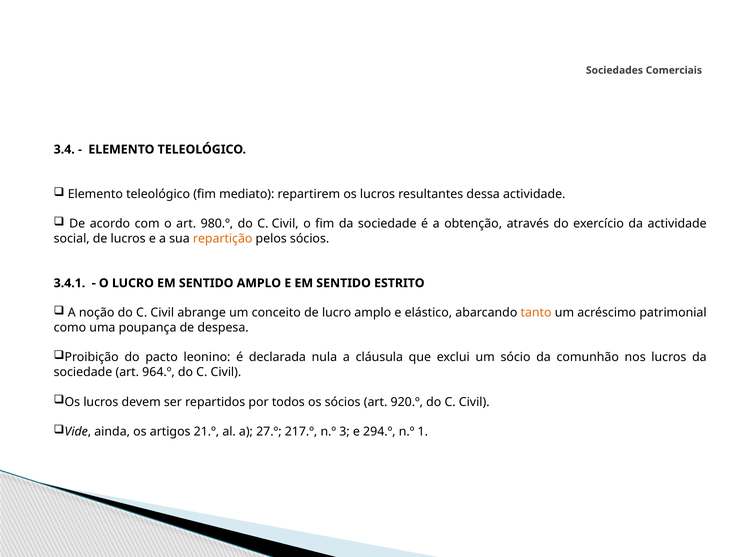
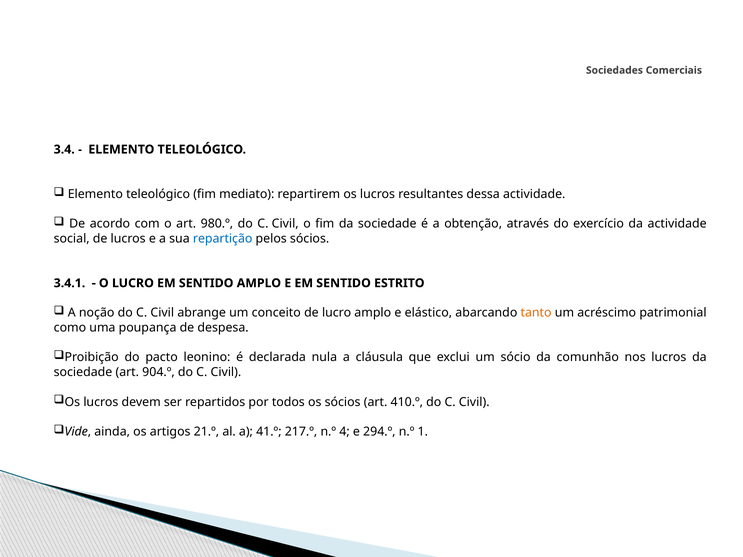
repartição colour: orange -> blue
964.º: 964.º -> 904.º
920.º: 920.º -> 410.º
27.º: 27.º -> 41.º
3: 3 -> 4
